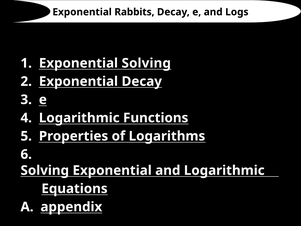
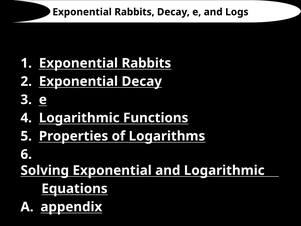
1 Exponential Solving: Solving -> Rabbits
